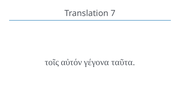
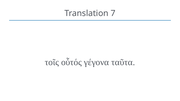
αὐτόν: αὐτόν -> οὗτός
